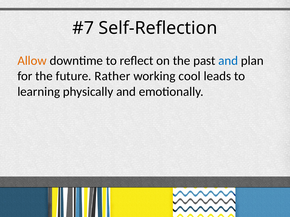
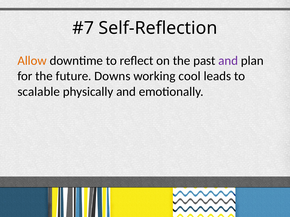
and at (228, 61) colour: blue -> purple
Rather: Rather -> Downs
learning: learning -> scalable
